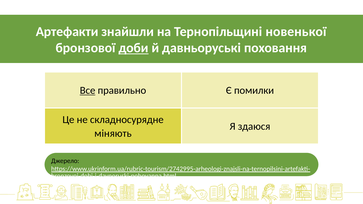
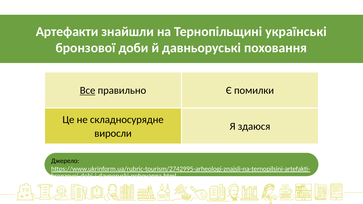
новенької: новенької -> українські
доби underline: present -> none
міняють: міняють -> виросли
